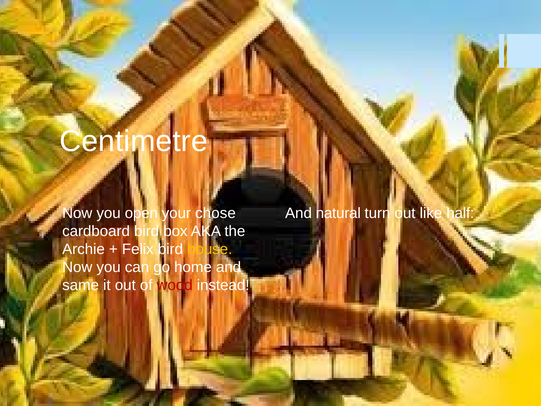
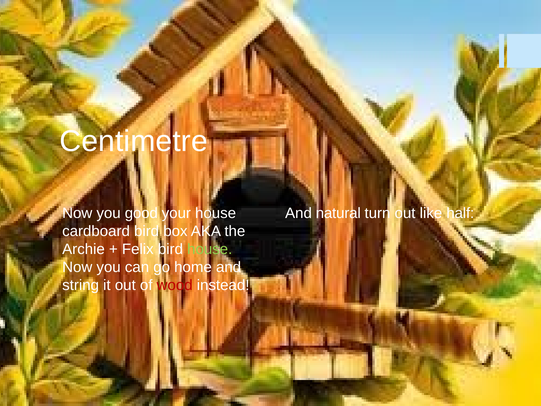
open: open -> good
your chose: chose -> house
house at (210, 249) colour: yellow -> light green
same: same -> string
